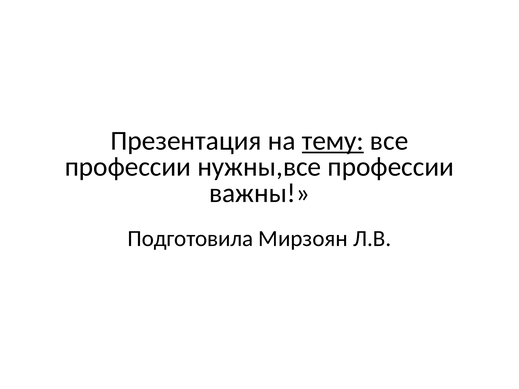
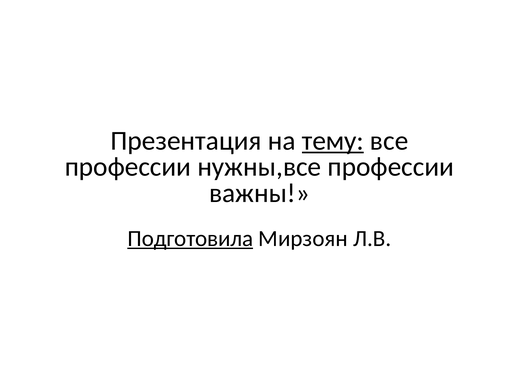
Подготовила underline: none -> present
